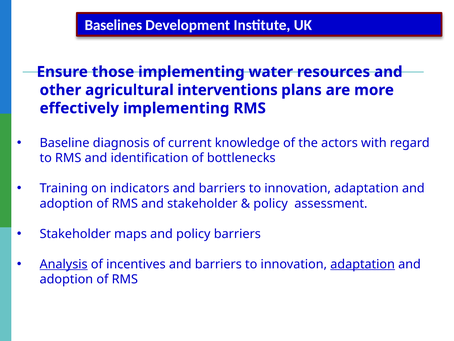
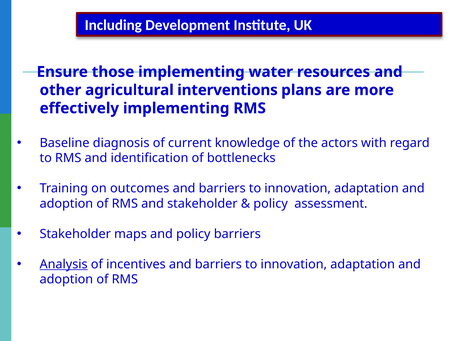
Baselines: Baselines -> Including
indicators: indicators -> outcomes
adaptation at (363, 264) underline: present -> none
